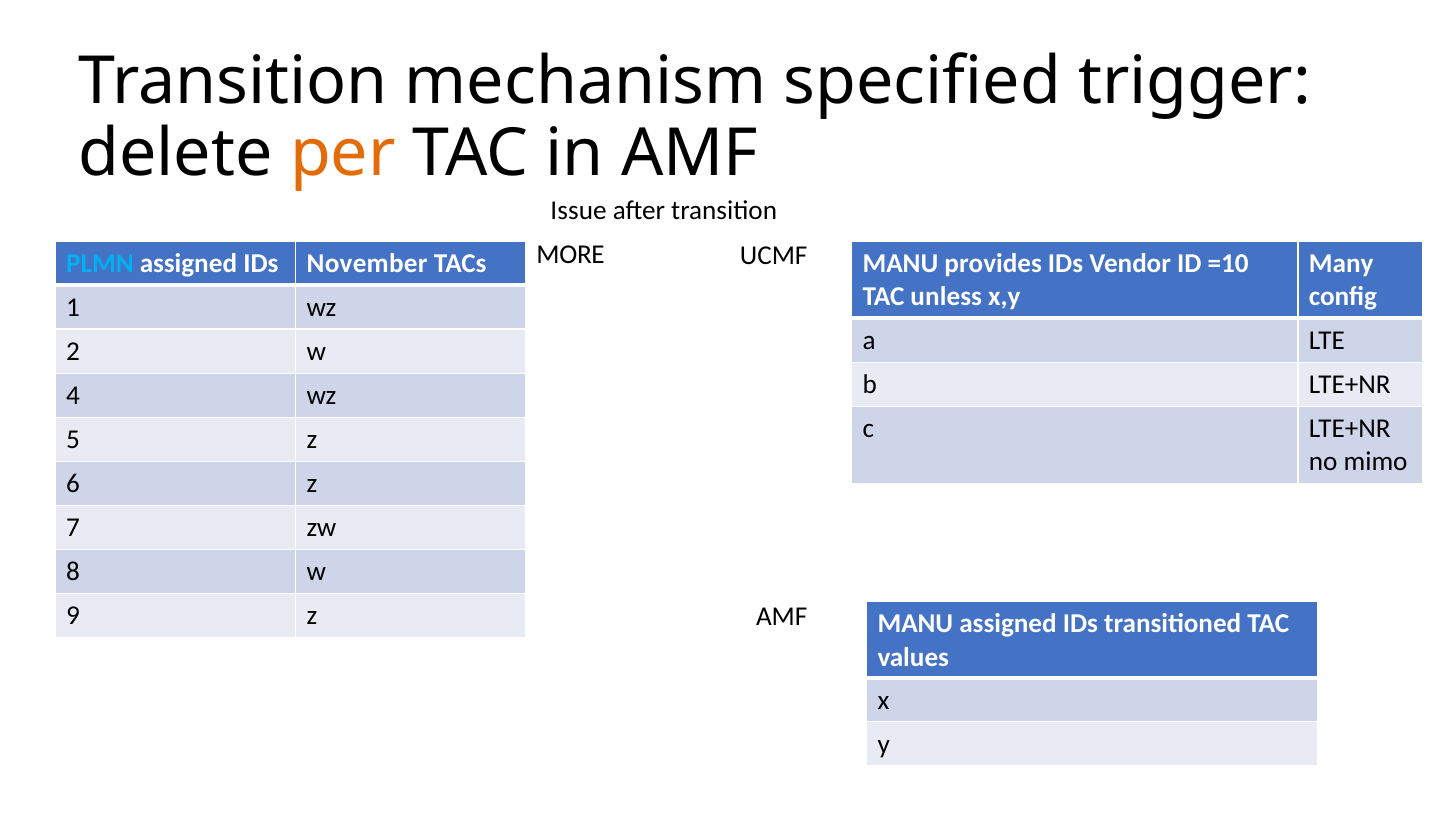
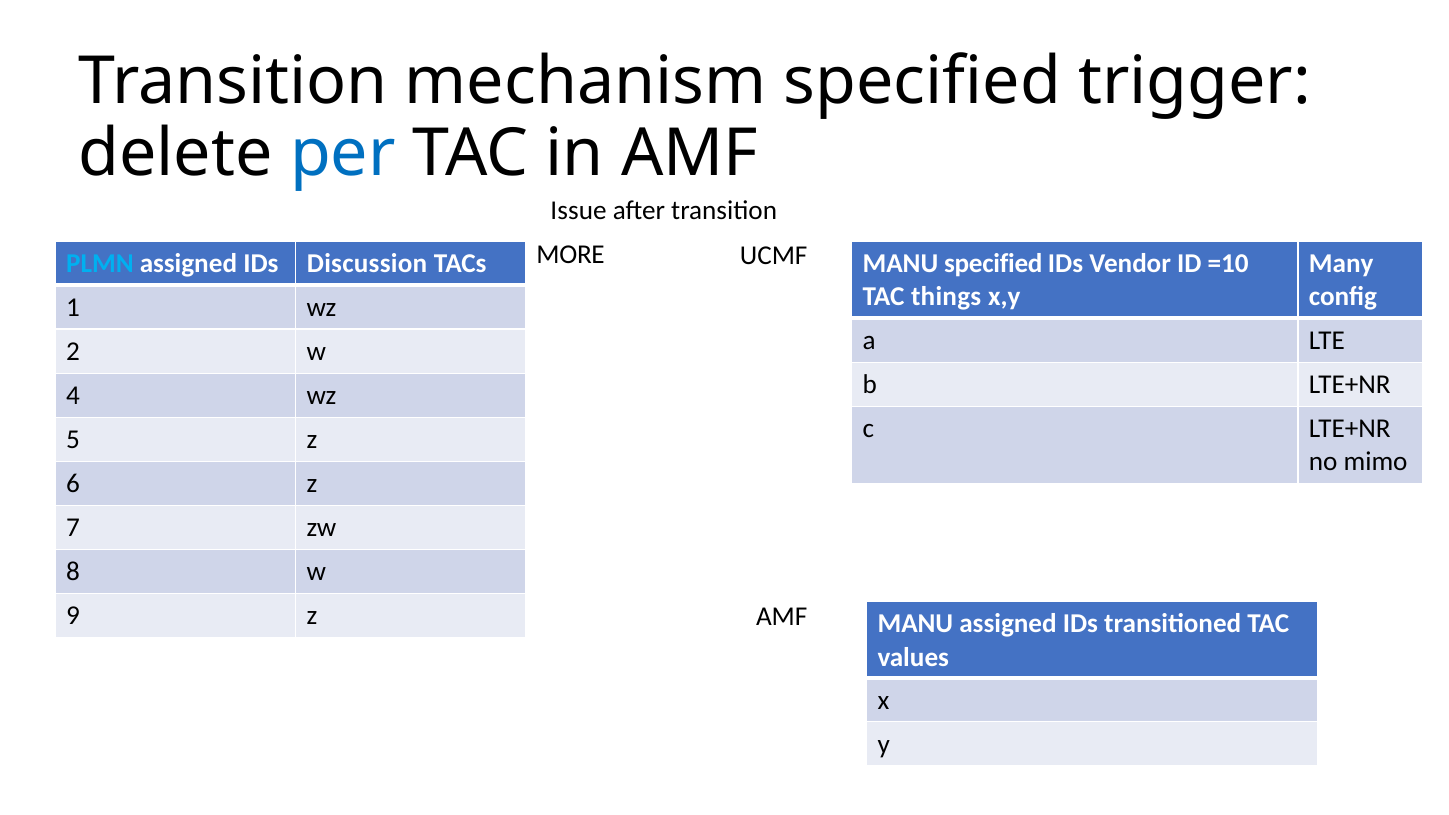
per colour: orange -> blue
November: November -> Discussion
MANU provides: provides -> specified
unless: unless -> things
